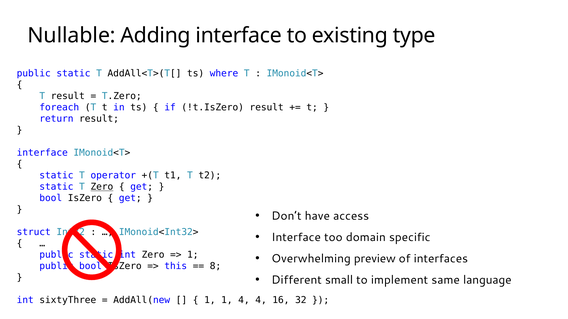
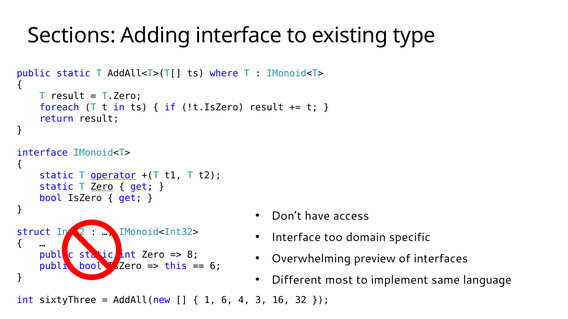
Nullable: Nullable -> Sections
operator underline: none -> present
1 at (193, 255): 1 -> 8
8 at (215, 267): 8 -> 6
small: small -> most
1 1: 1 -> 6
4 4: 4 -> 3
